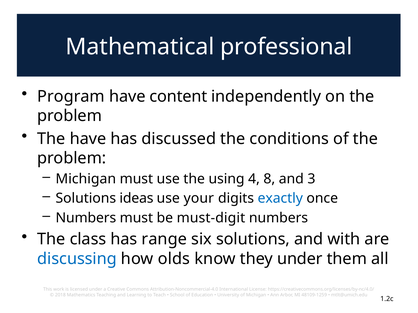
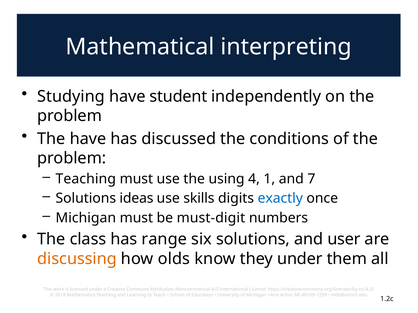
professional: professional -> interpreting
Program: Program -> Studying
content: content -> student
Michigan at (86, 179): Michigan -> Teaching
8: 8 -> 1
3: 3 -> 7
your: your -> skills
Numbers at (86, 218): Numbers -> Michigan
with: with -> user
discussing colour: blue -> orange
